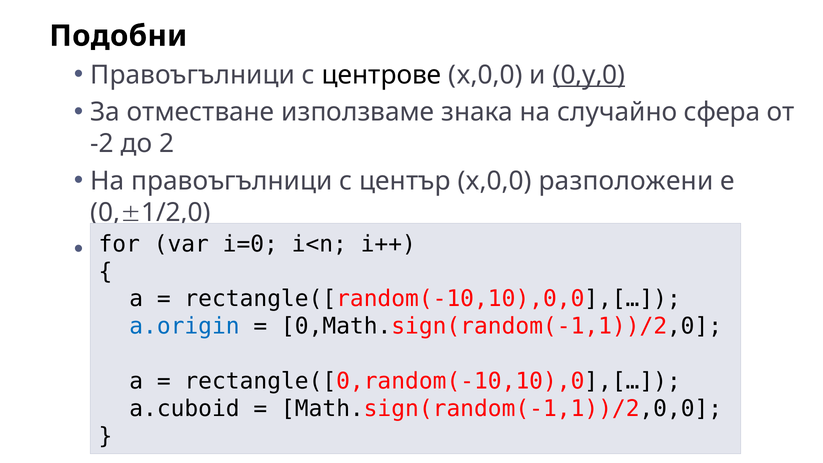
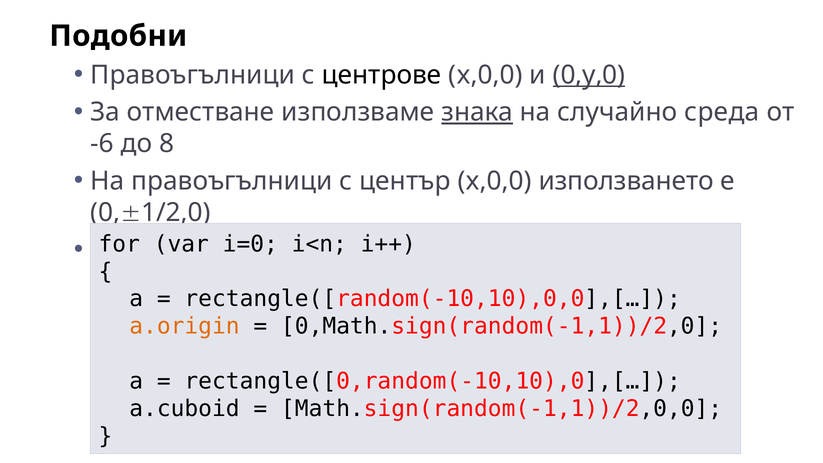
знака underline: none -> present
сфера: сфера -> среда
-2: -2 -> -6
2: 2 -> 8
разположени: разположени -> използването
a.origin colour: blue -> orange
